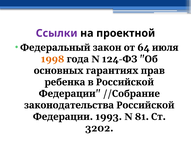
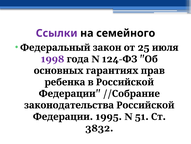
проектной: проектной -> семейного
64: 64 -> 25
1998 colour: orange -> purple
1993: 1993 -> 1995
81: 81 -> 51
3202: 3202 -> 3832
